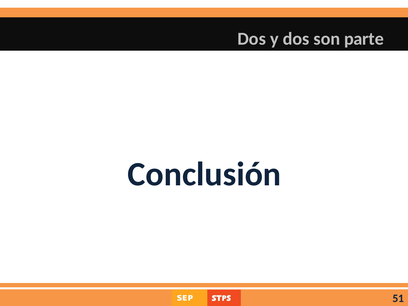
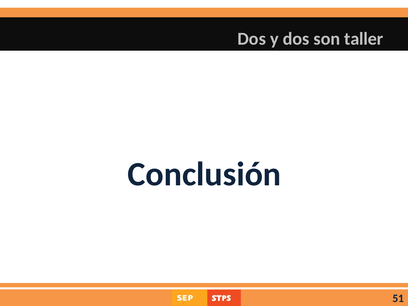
parte: parte -> taller
